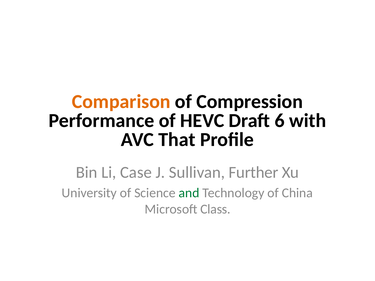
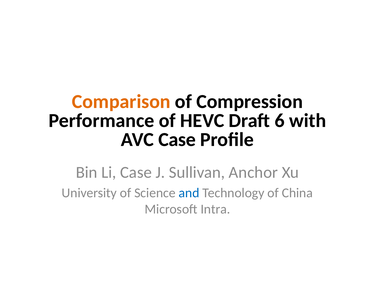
AVC That: That -> Case
Further: Further -> Anchor
and colour: green -> blue
Class: Class -> Intra
